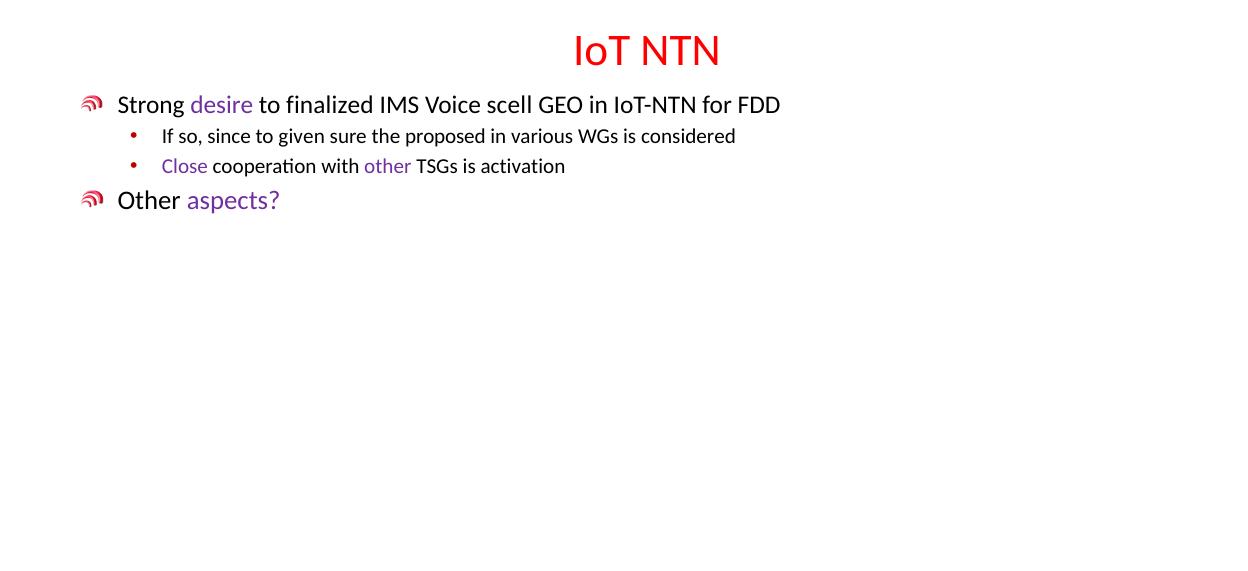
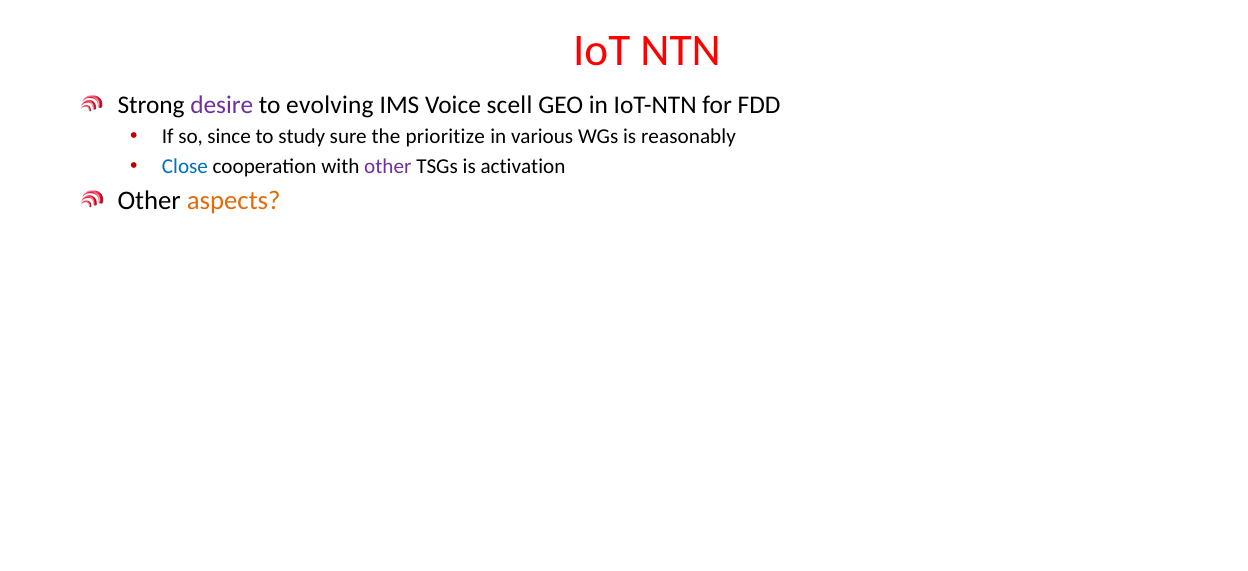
finalized: finalized -> evolving
given: given -> study
proposed: proposed -> prioritize
considered: considered -> reasonably
Close colour: purple -> blue
aspects colour: purple -> orange
